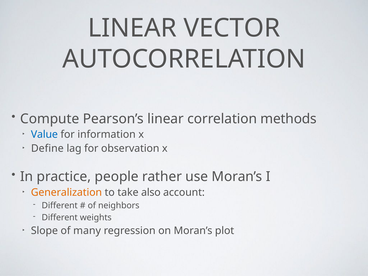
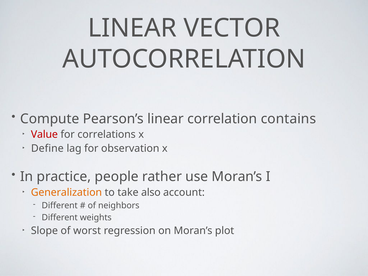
methods: methods -> contains
Value colour: blue -> red
information: information -> correlations
many: many -> worst
